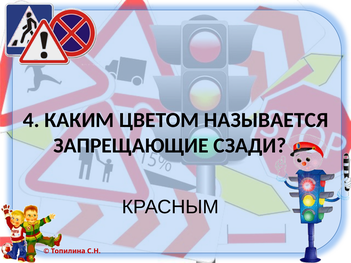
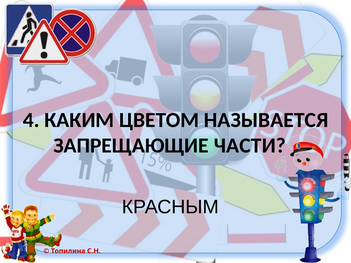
СЗАДИ: СЗАДИ -> ЧАСТИ
